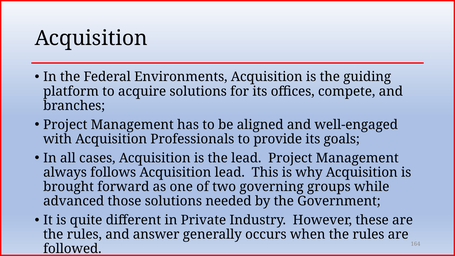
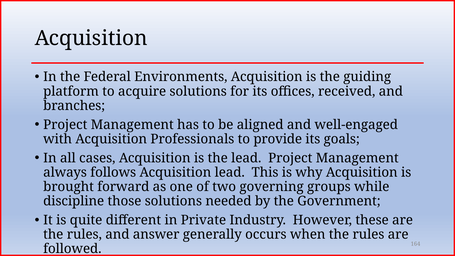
compete: compete -> received
advanced: advanced -> discipline
